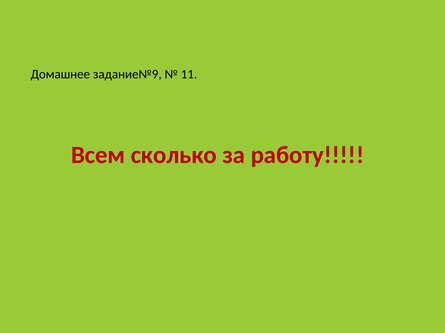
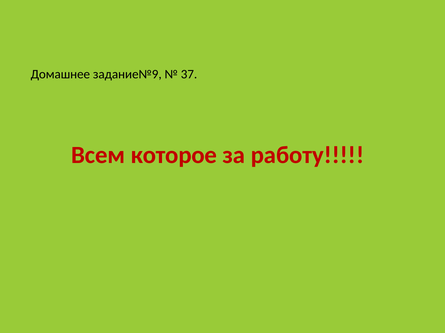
11: 11 -> 37
сколько: сколько -> которое
